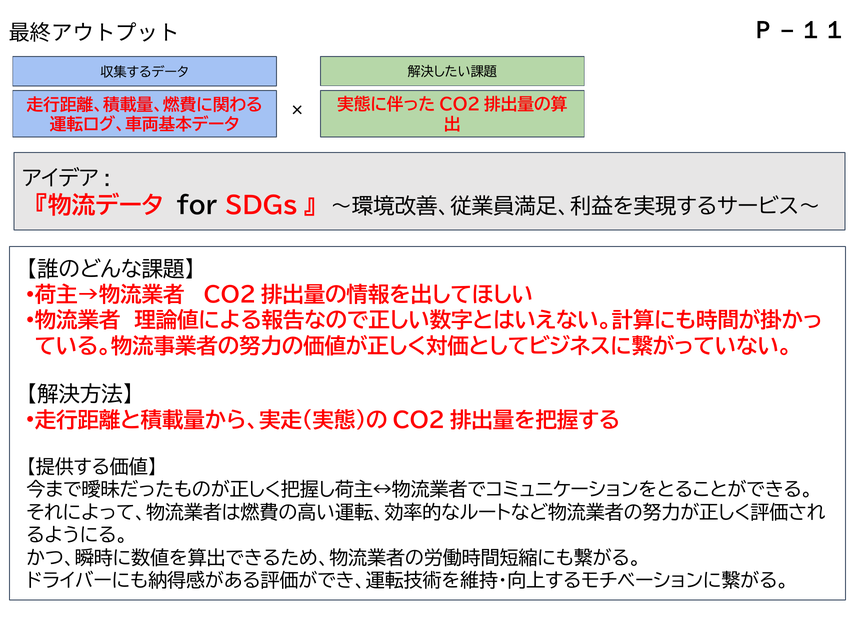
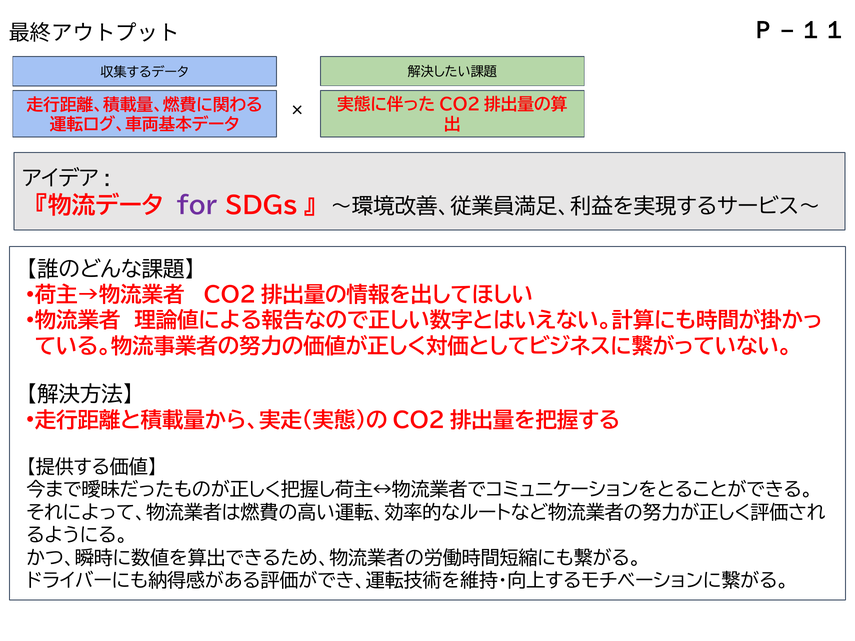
for colour: black -> purple
